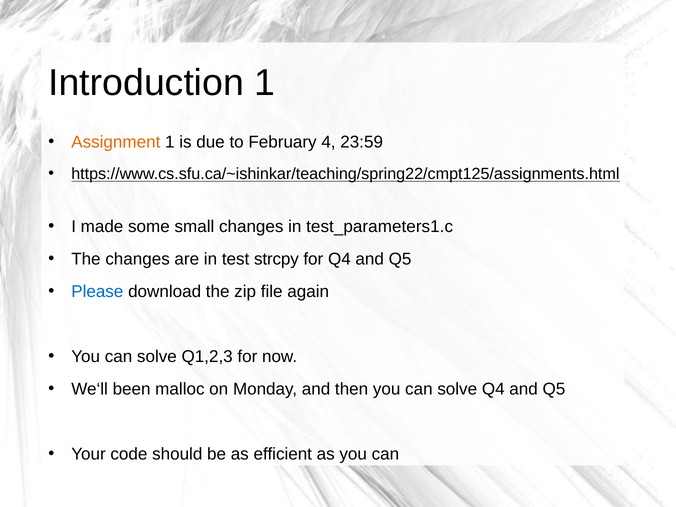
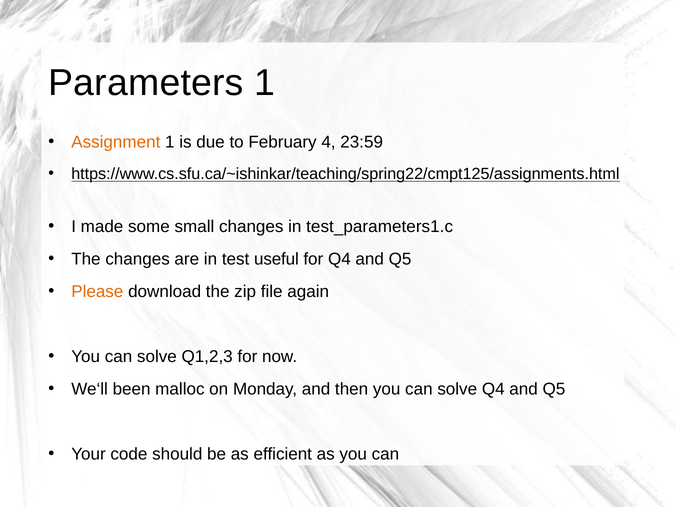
Introduction: Introduction -> Parameters
strcpy: strcpy -> useful
Please colour: blue -> orange
